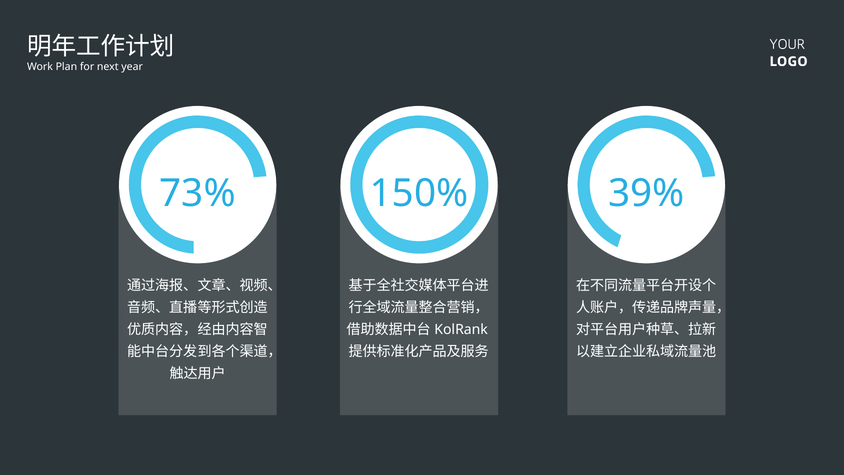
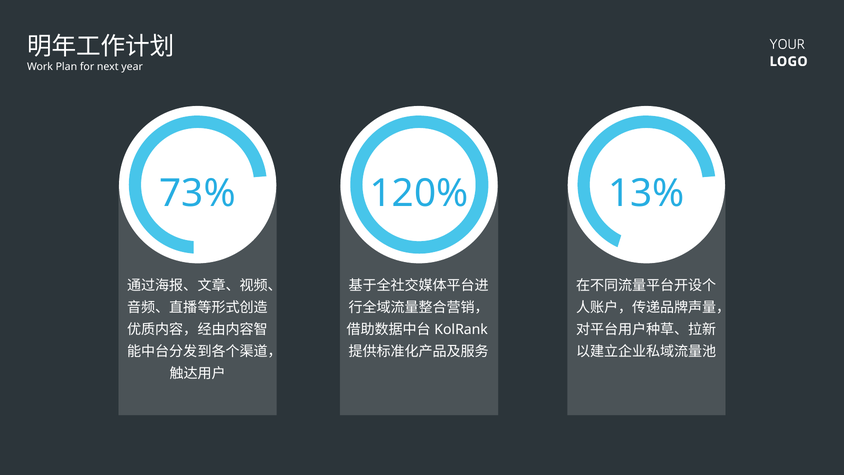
150%: 150% -> 120%
39%: 39% -> 13%
